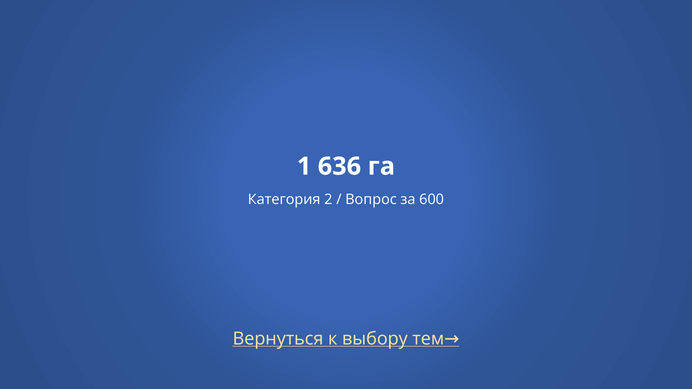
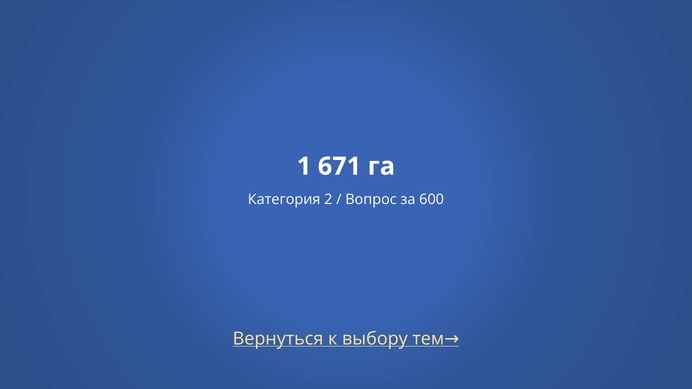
636: 636 -> 671
